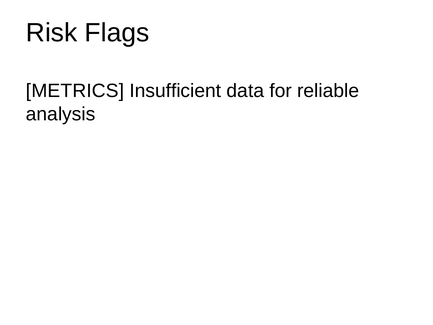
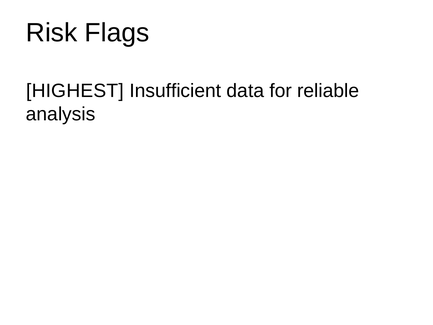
METRICS: METRICS -> HIGHEST
